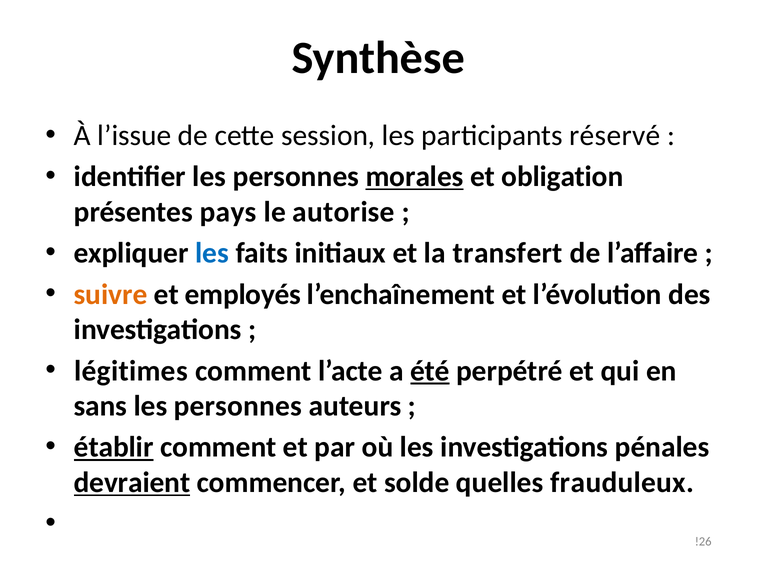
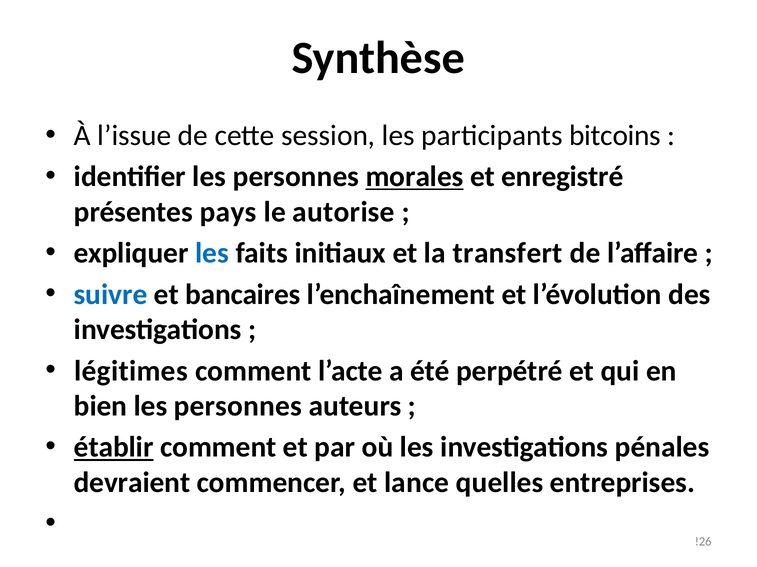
réservé: réservé -> bitcoins
obligation: obligation -> enregistré
suivre colour: orange -> blue
employés: employés -> bancaires
été underline: present -> none
sans: sans -> bien
devraient underline: present -> none
solde: solde -> lance
frauduleux: frauduleux -> entreprises
